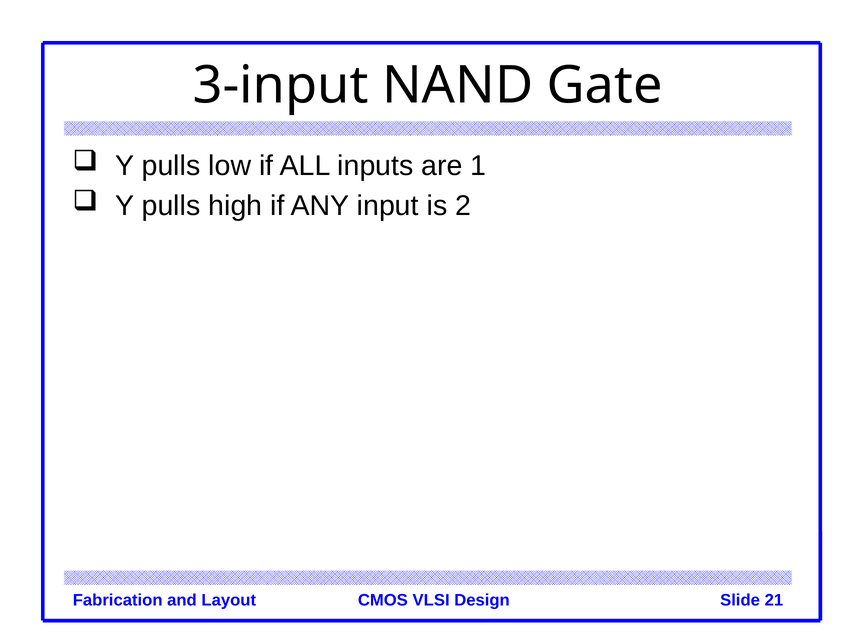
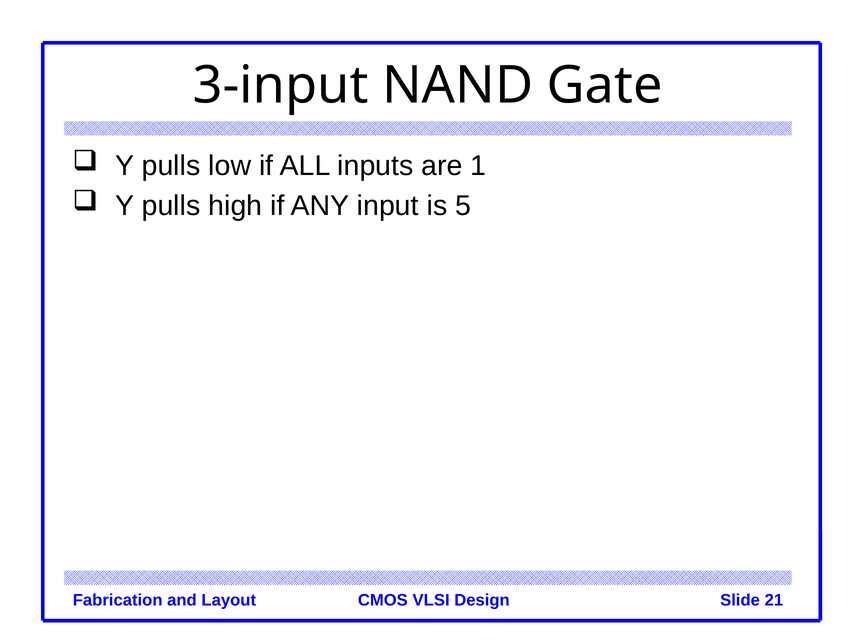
2: 2 -> 5
